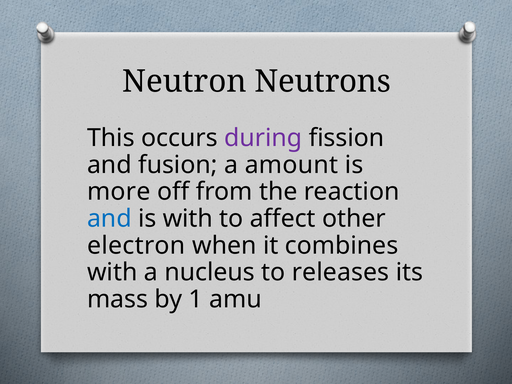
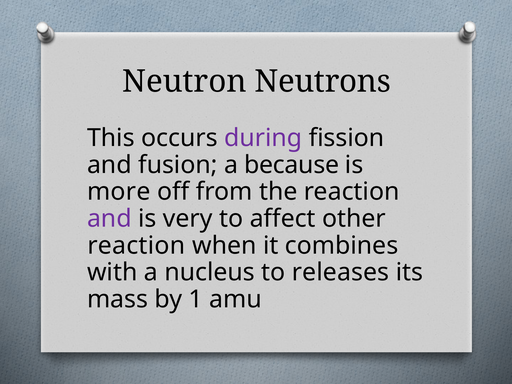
amount: amount -> because
and at (109, 219) colour: blue -> purple
is with: with -> very
electron at (136, 245): electron -> reaction
